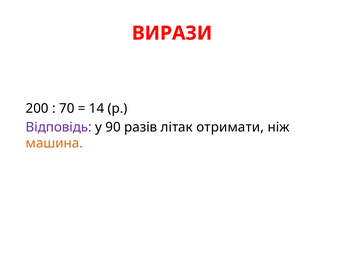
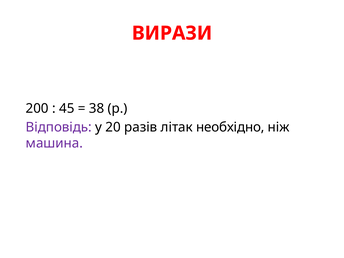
70: 70 -> 45
14: 14 -> 38
90: 90 -> 20
отримати: отримати -> необхідно
машина colour: orange -> purple
